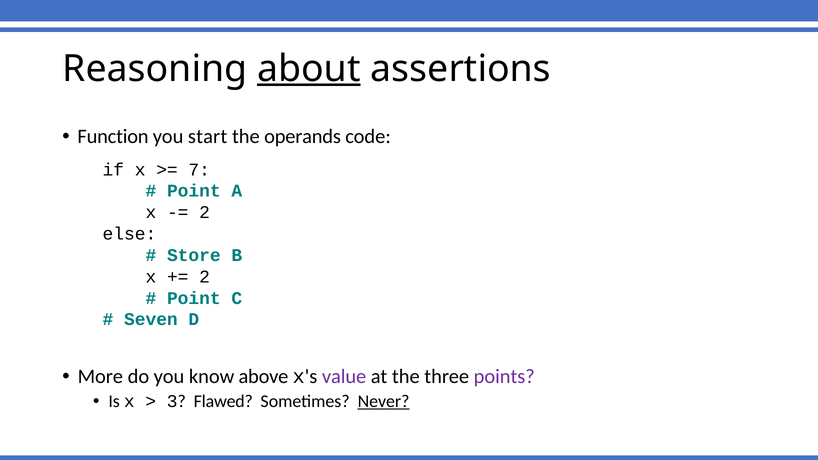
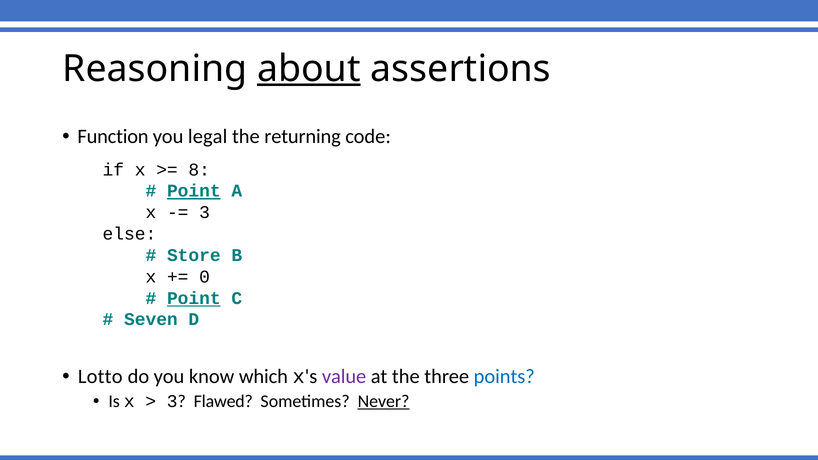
start: start -> legal
operands: operands -> returning
7: 7 -> 8
Point at (194, 191) underline: none -> present
2 at (205, 213): 2 -> 3
2 at (205, 277): 2 -> 0
Point at (194, 298) underline: none -> present
More: More -> Lotto
above: above -> which
points colour: purple -> blue
